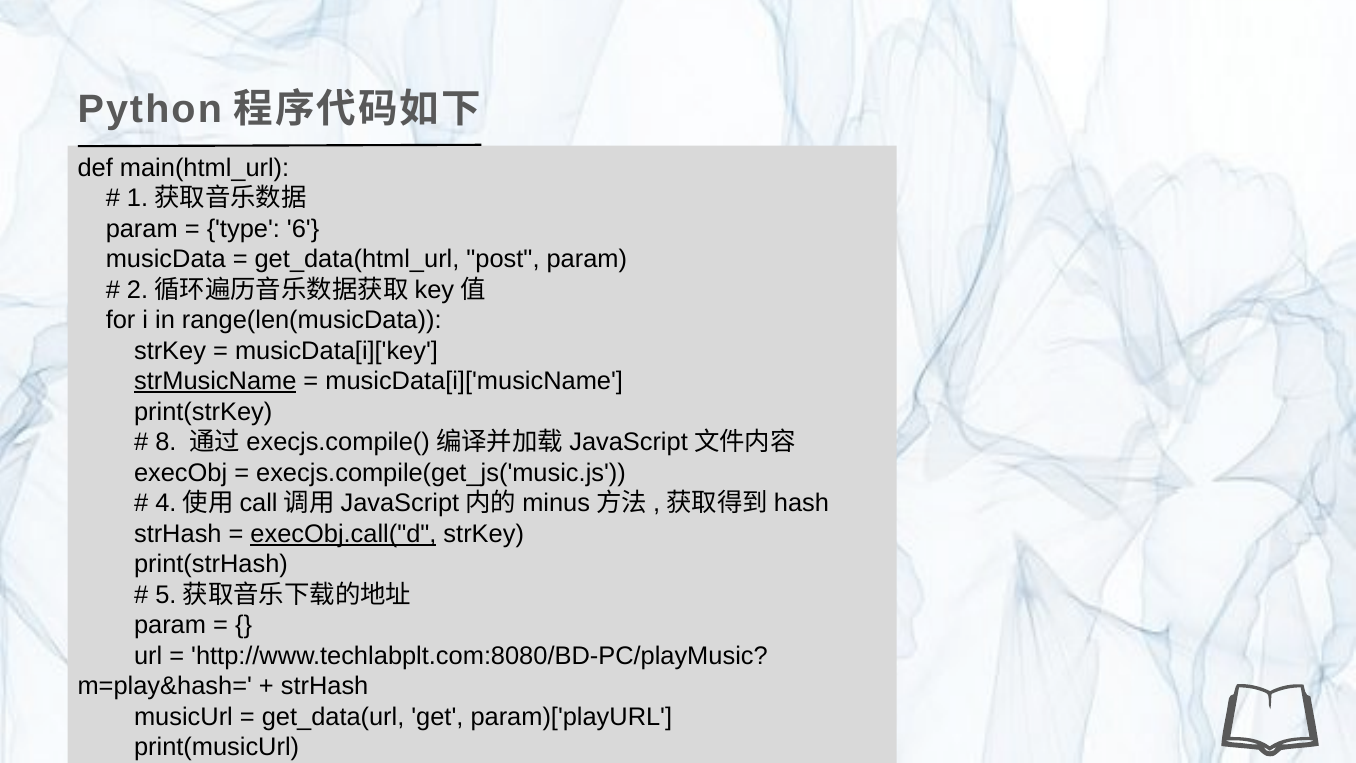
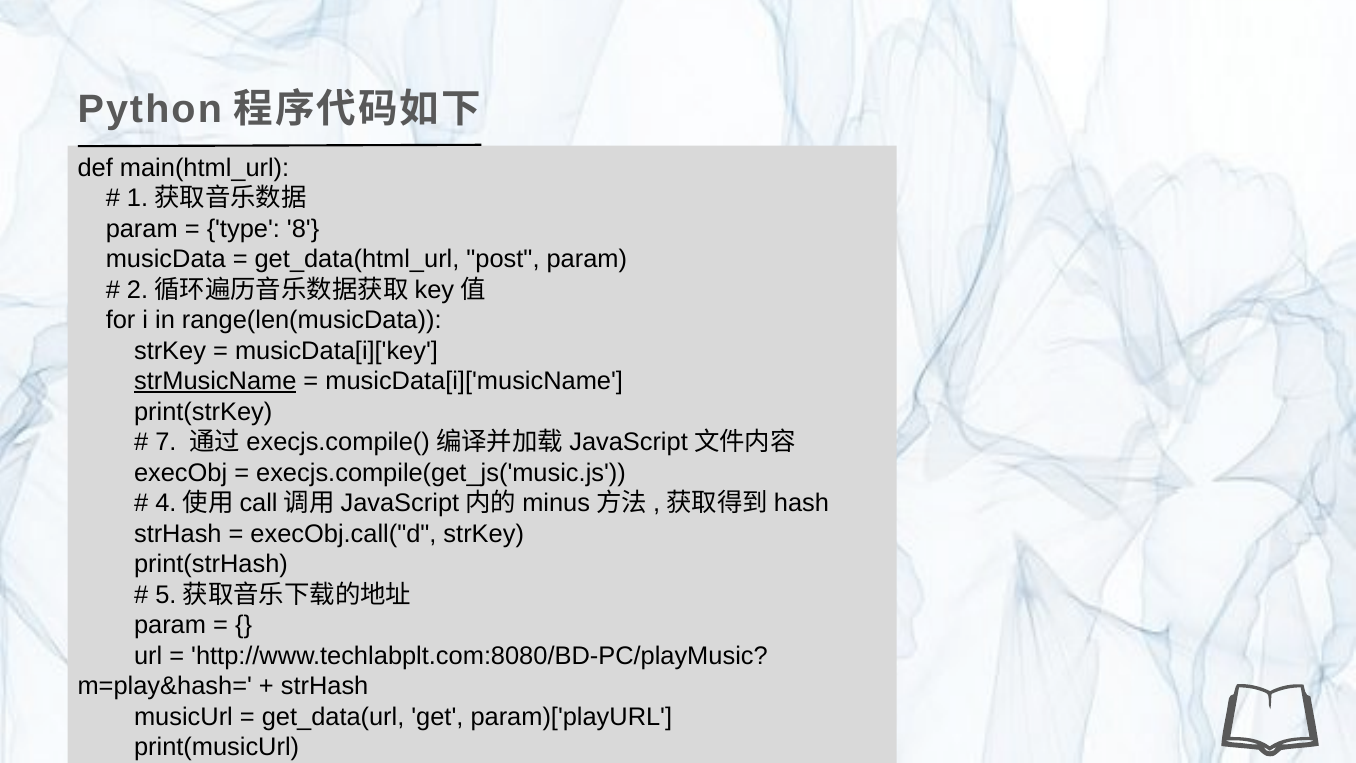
6: 6 -> 8
8: 8 -> 7
execObj.call("d underline: present -> none
